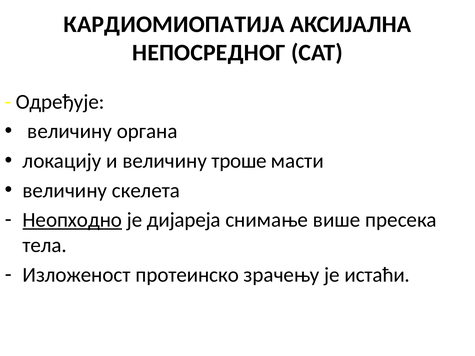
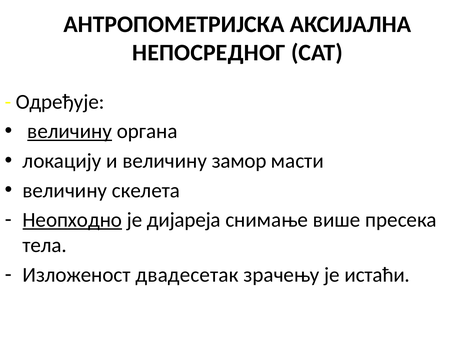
КАРДИОМИОПАТИЈА: КАРДИОМИОПАТИЈА -> АНТРОПОМЕТРИЈСКА
величину at (70, 131) underline: none -> present
троше: троше -> замор
протеинско: протеинско -> двадесетак
